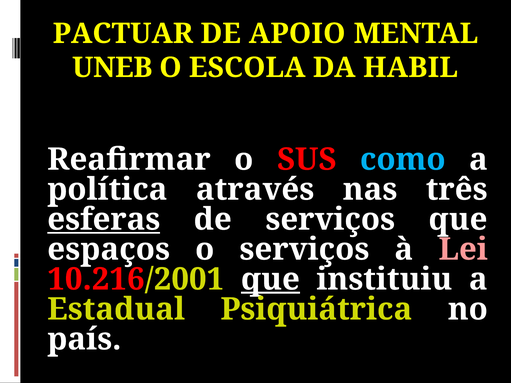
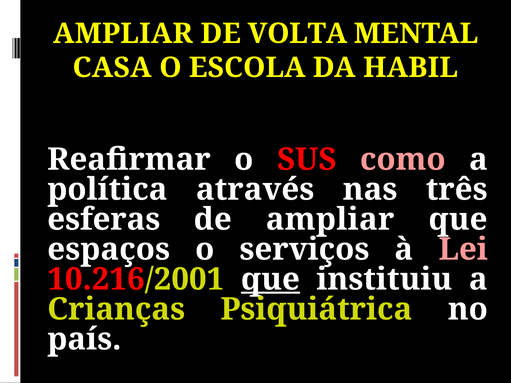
PACTUAR at (123, 34): PACTUAR -> AMPLIAR
APOIO: APOIO -> VOLTA
UNEB: UNEB -> CASA
como colour: light blue -> pink
esferas underline: present -> none
de serviços: serviços -> ampliar
Estadual: Estadual -> Crianças
